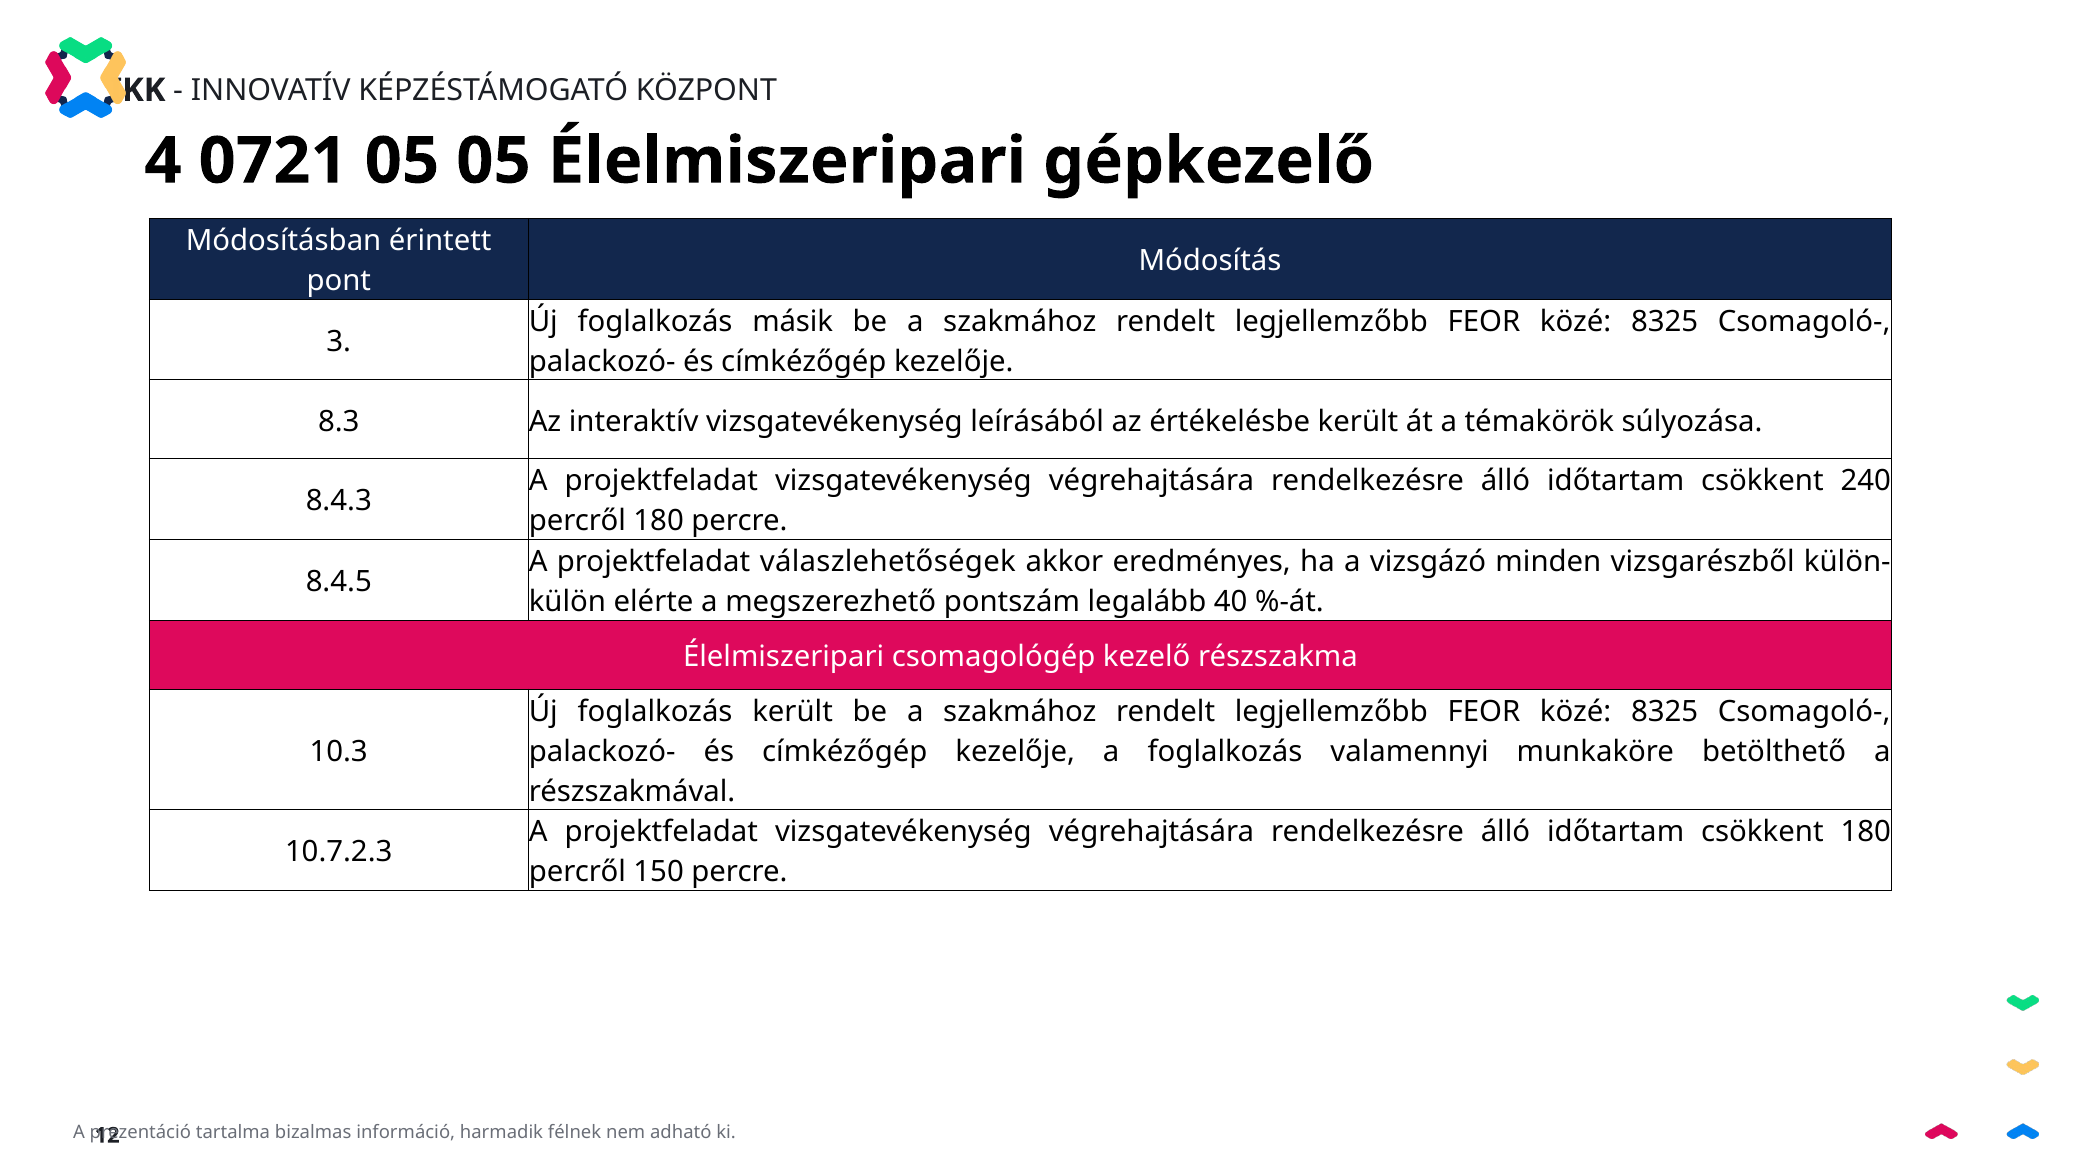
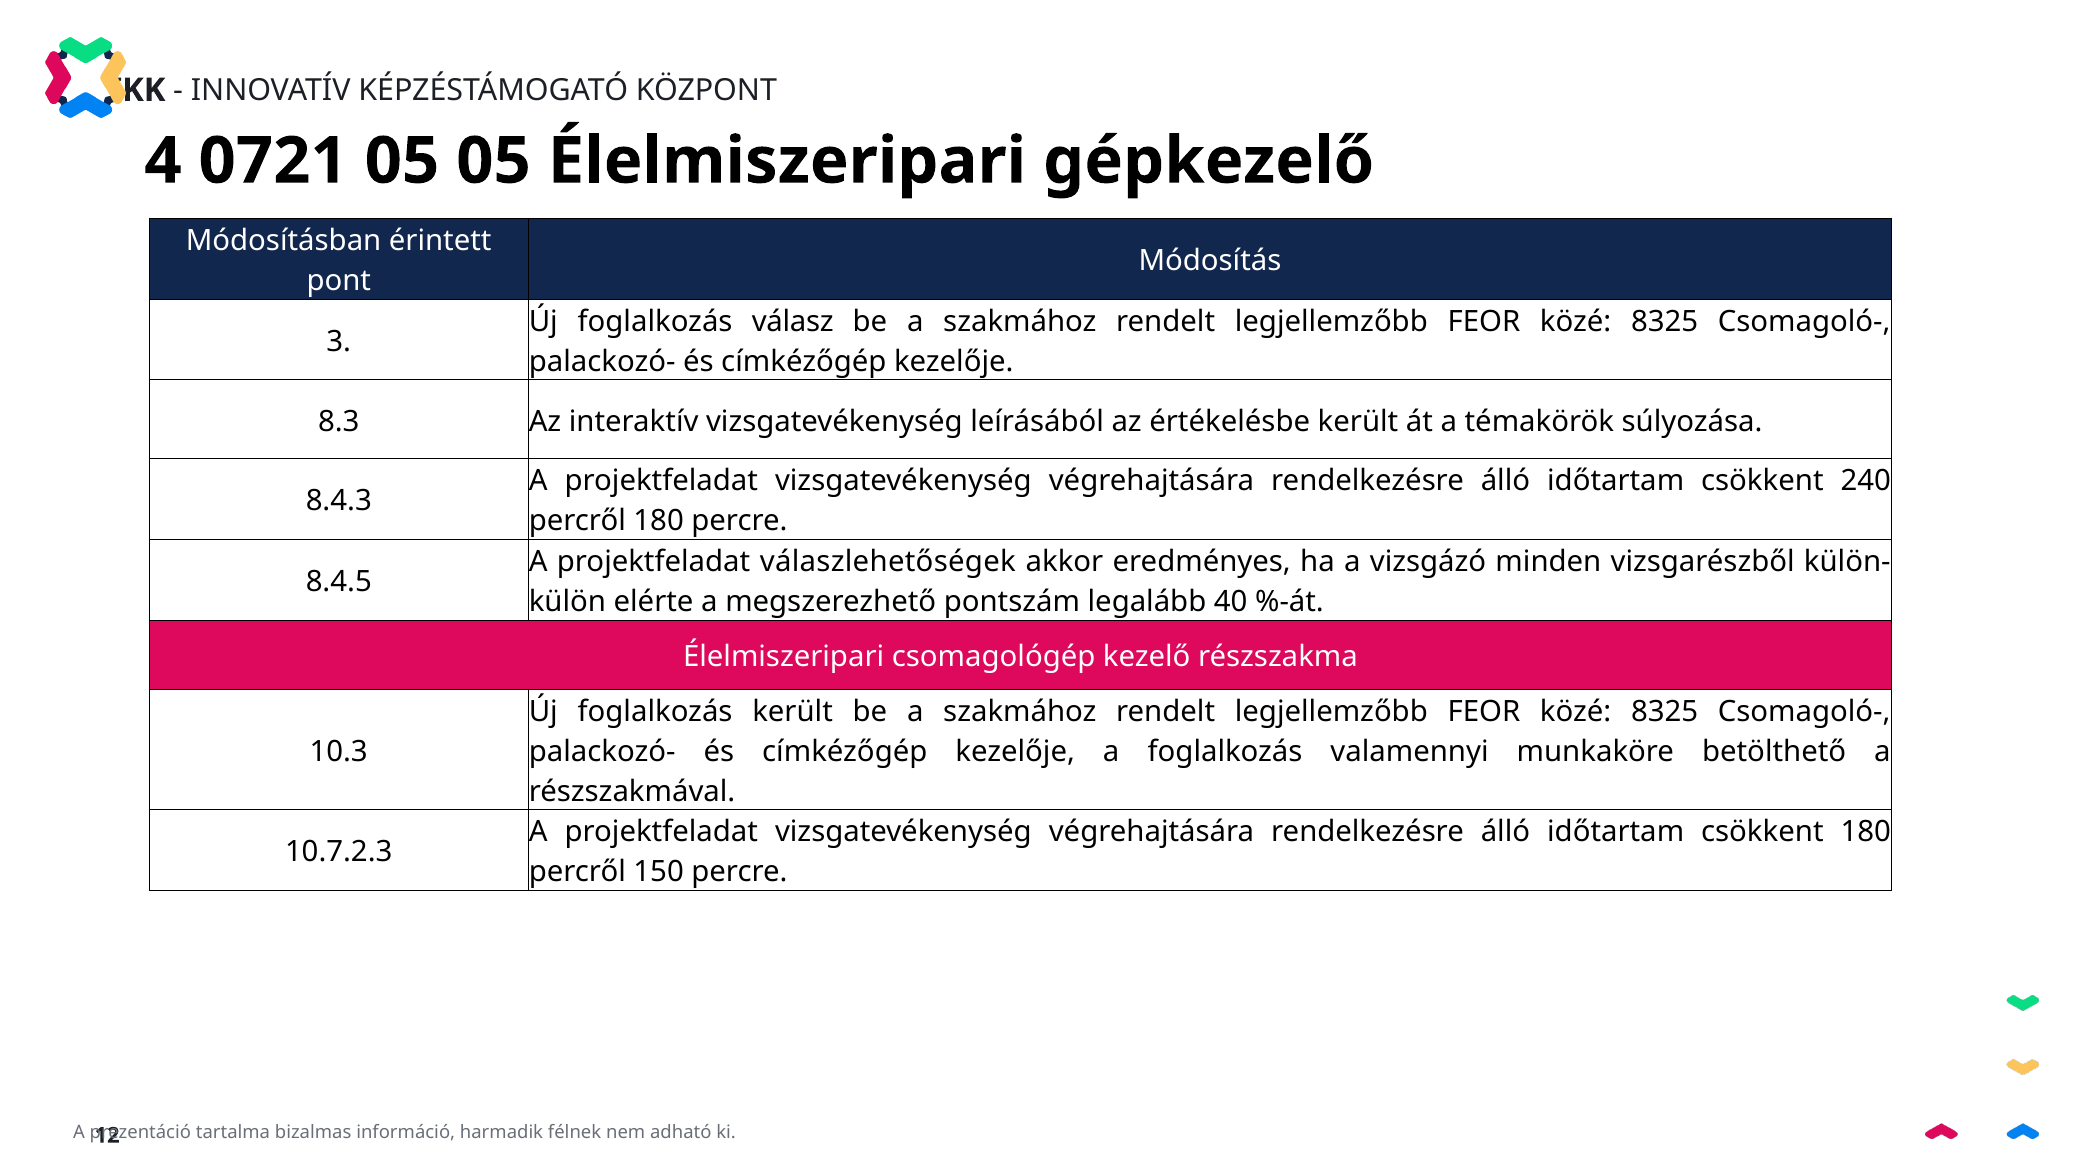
másik: másik -> válasz
